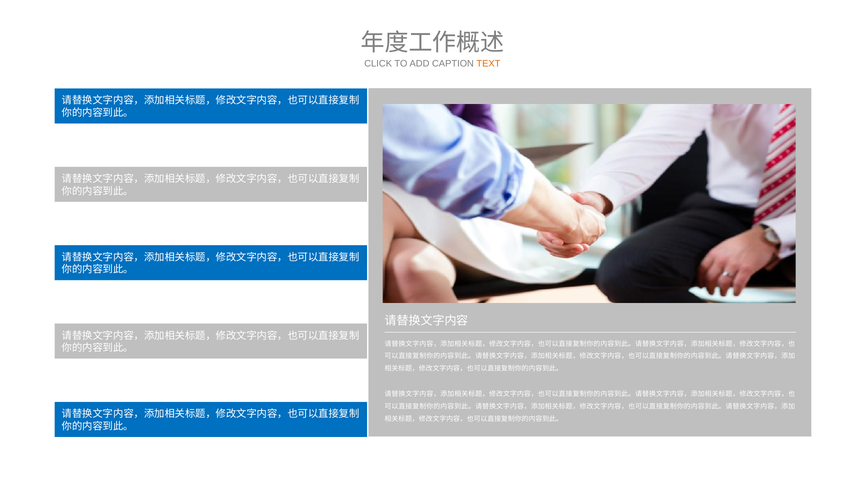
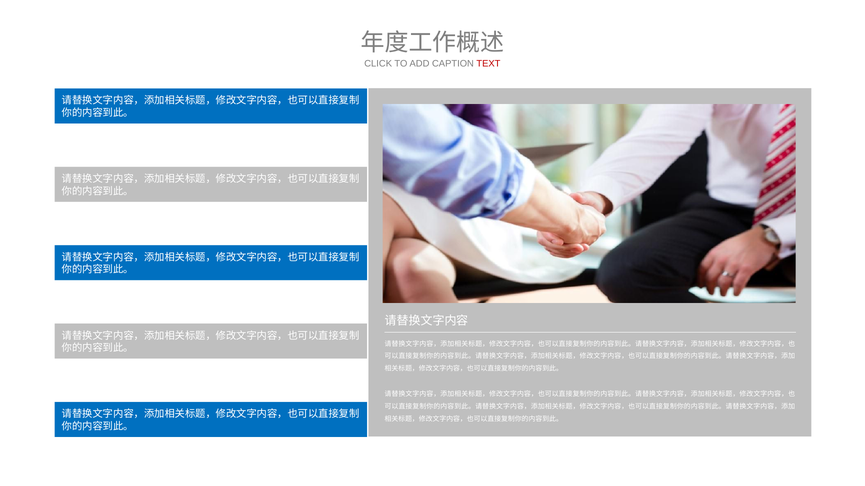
TEXT colour: orange -> red
